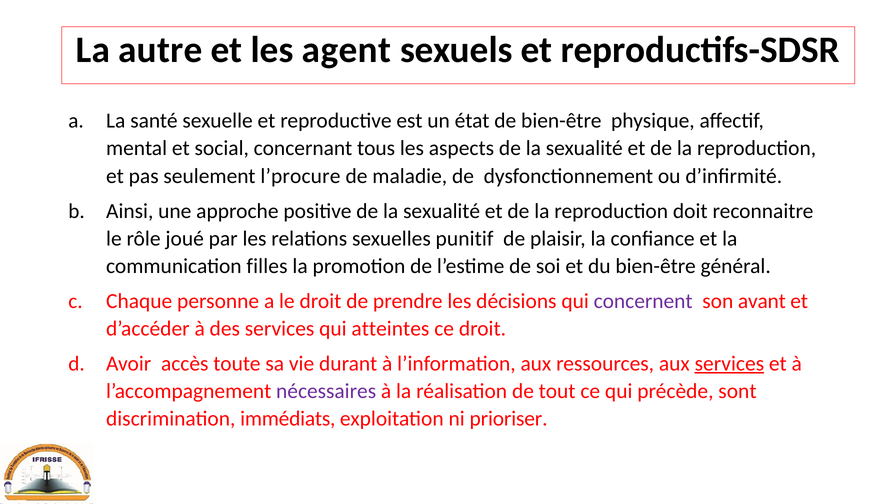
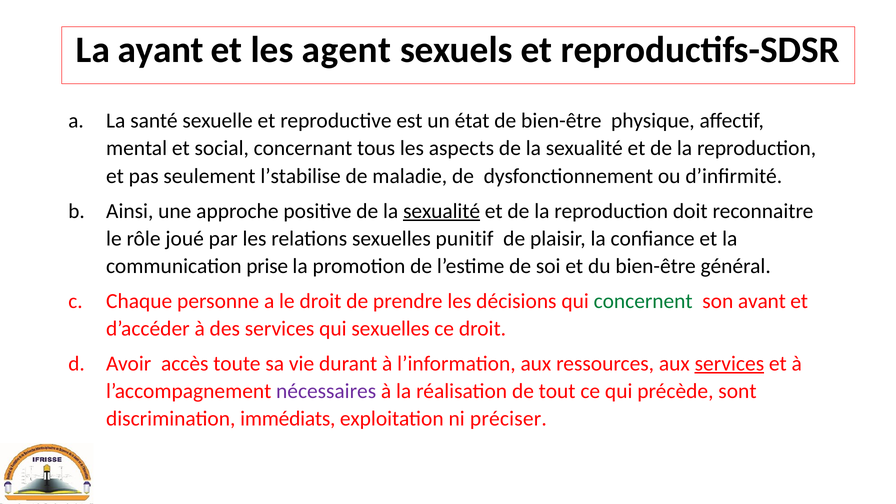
autre: autre -> ayant
l’procure: l’procure -> l’stabilise
sexualité at (442, 211) underline: none -> present
filles: filles -> prise
concernent colour: purple -> green
qui atteintes: atteintes -> sexuelles
prioriser: prioriser -> préciser
